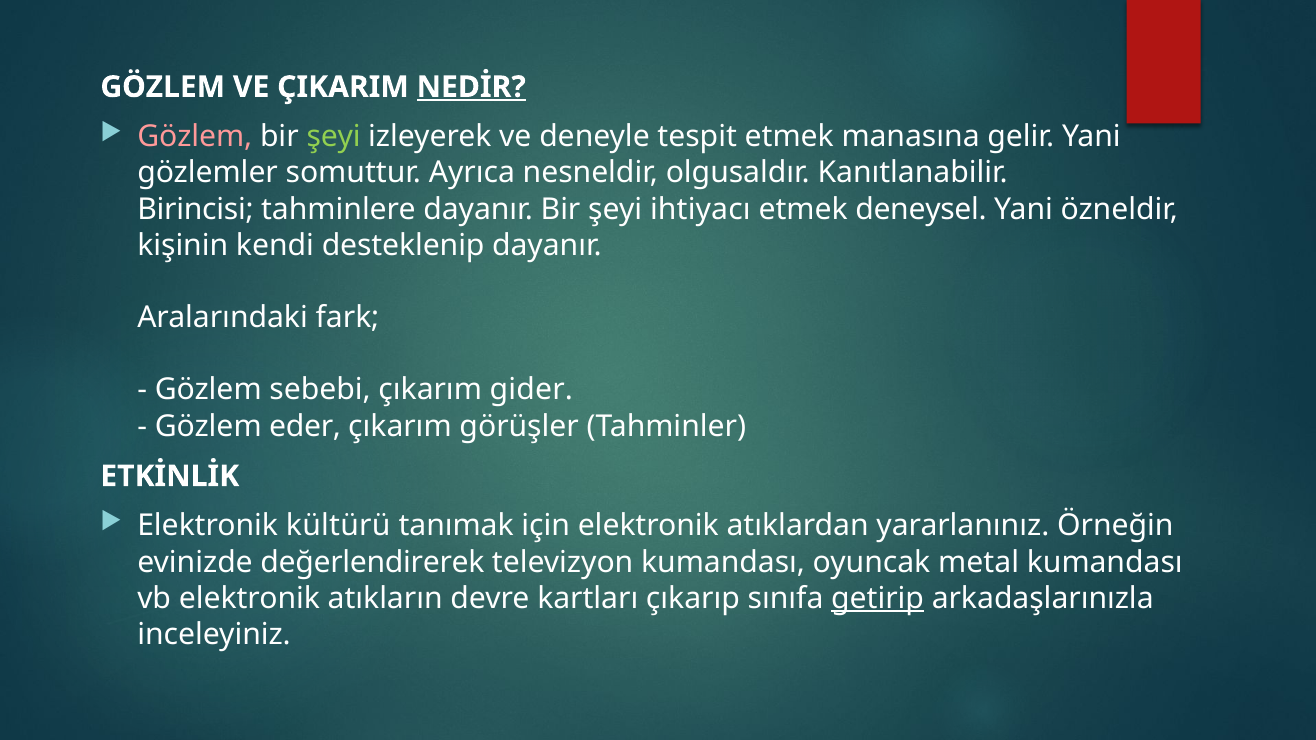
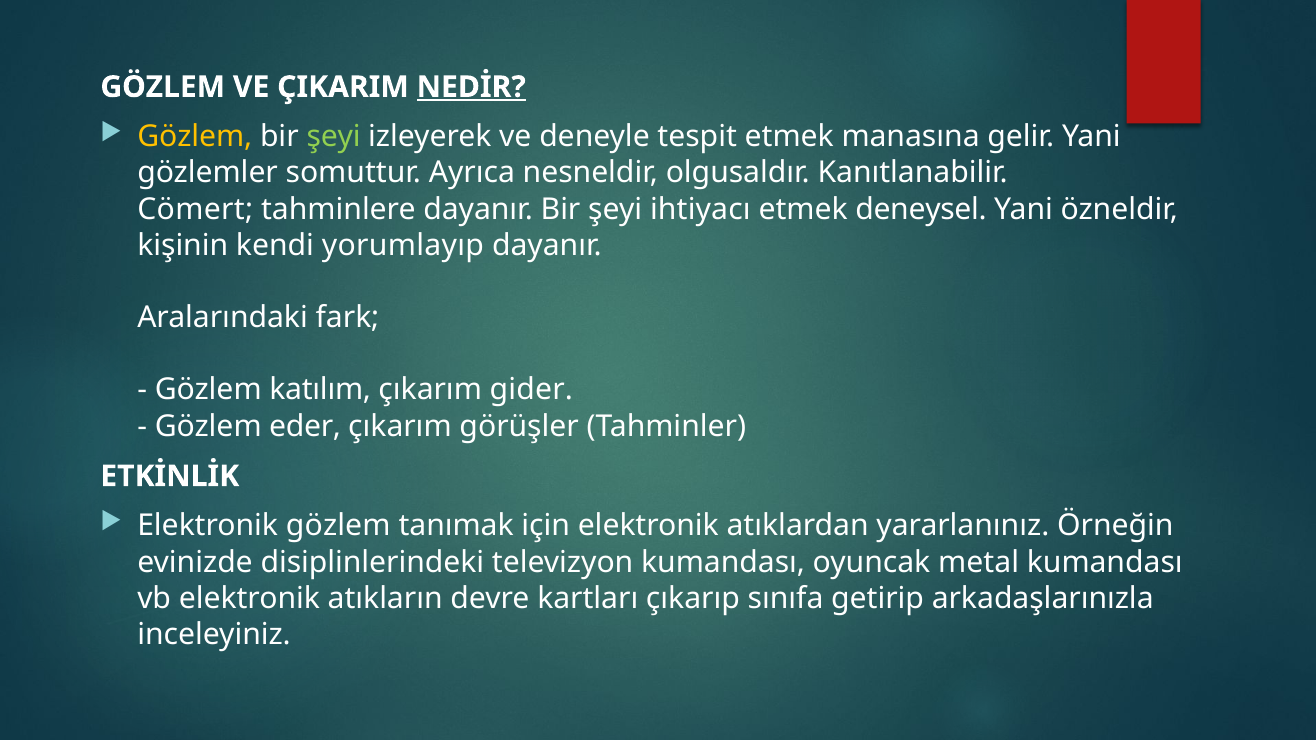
Gözlem at (195, 137) colour: pink -> yellow
Birincisi: Birincisi -> Cömert
desteklenip: desteklenip -> yorumlayıp
sebebi: sebebi -> katılım
Elektronik kültürü: kültürü -> gözlem
değerlendirerek: değerlendirerek -> disiplinlerindeki
getirip underline: present -> none
